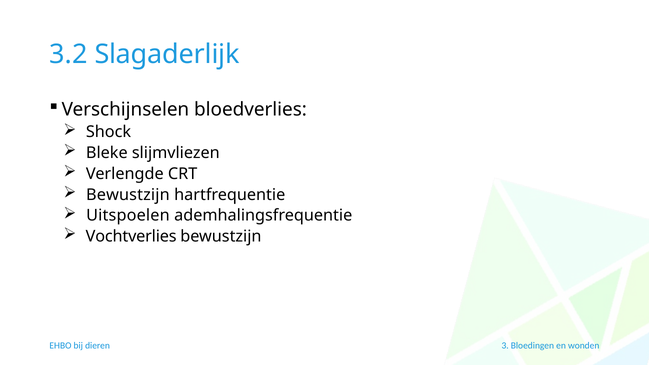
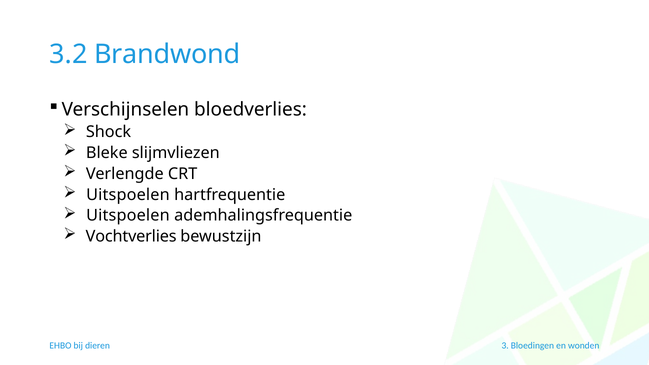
Slagaderlijk: Slagaderlijk -> Brandwond
Bewustzijn at (128, 195): Bewustzijn -> Uitspoelen
